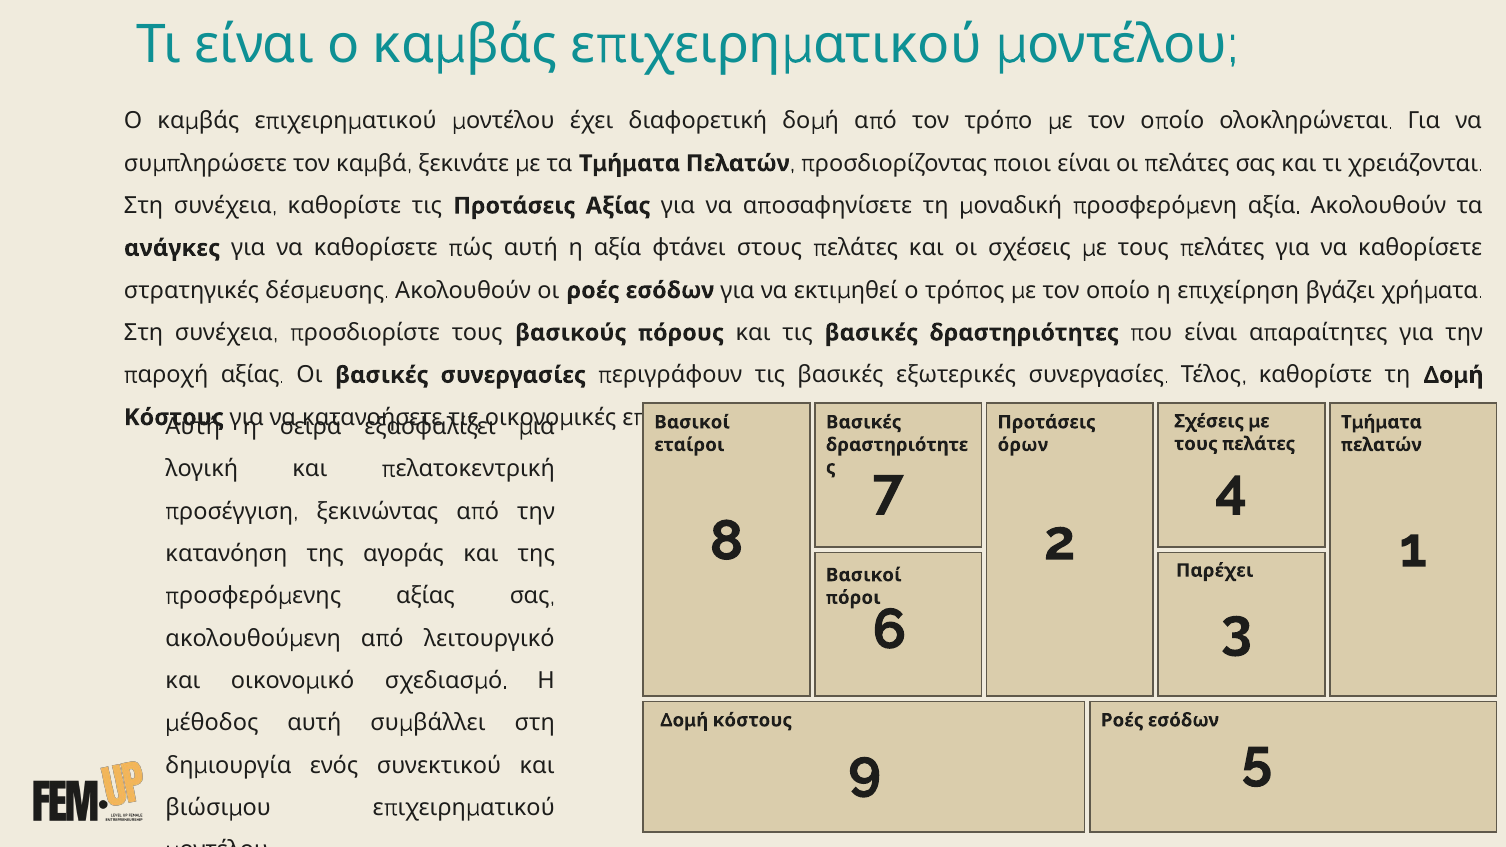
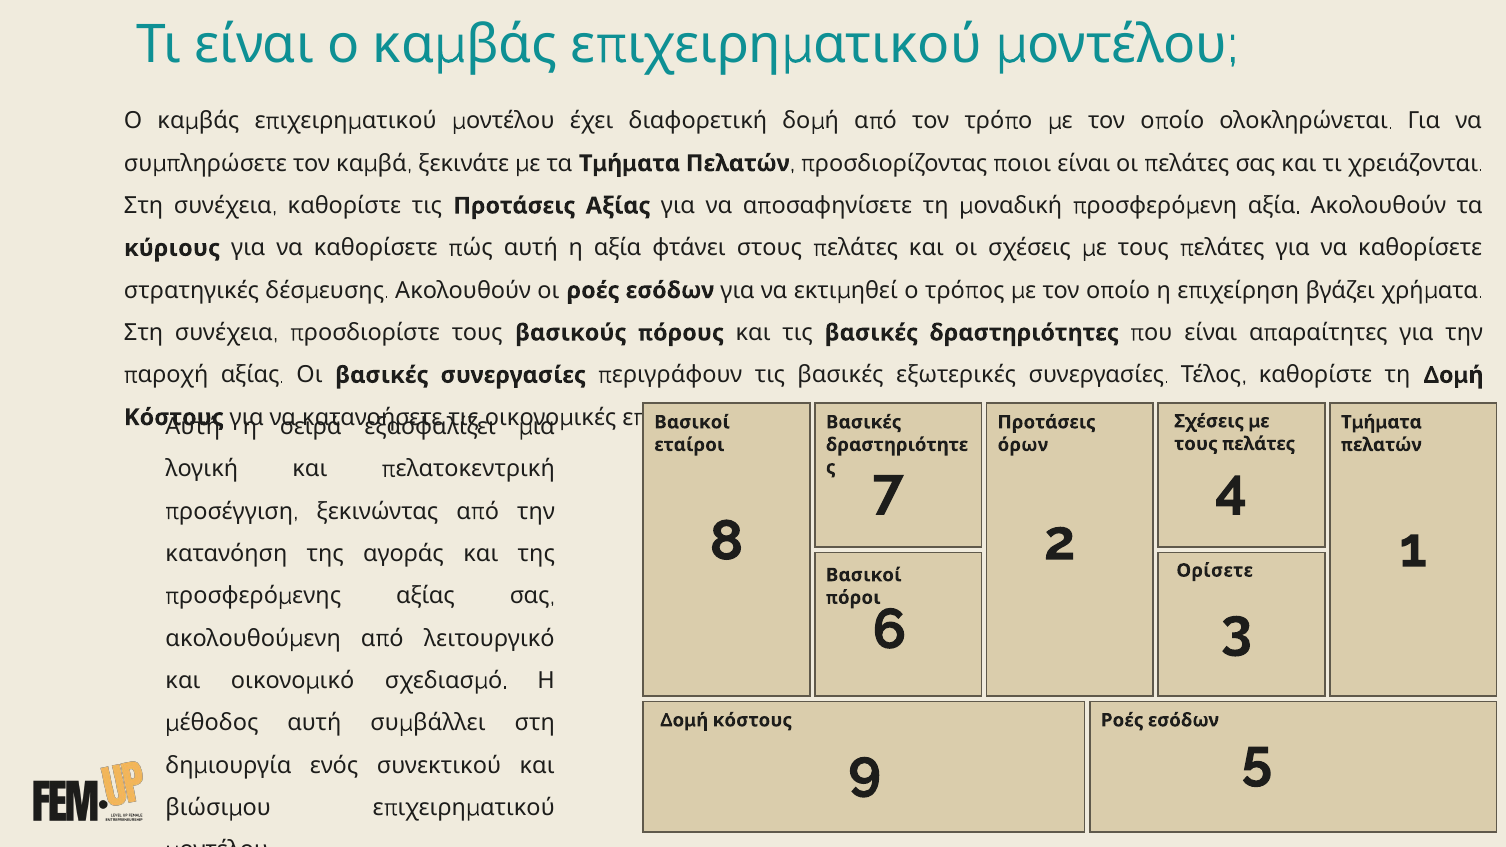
ανάγκες: ανάγκες -> κύριους
Παρέχει: Παρέχει -> Ορίσετε
